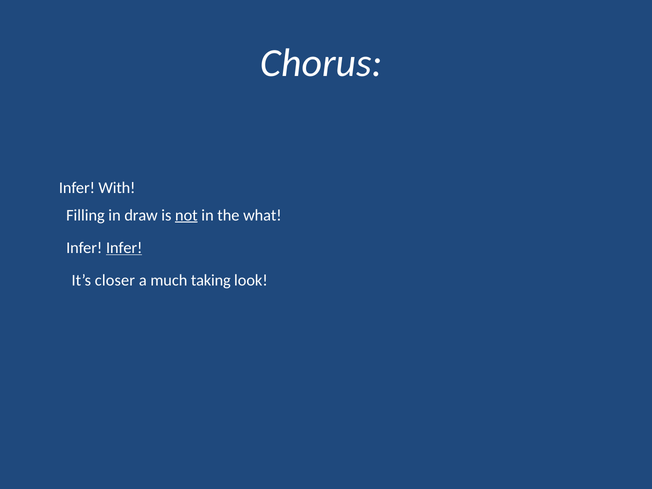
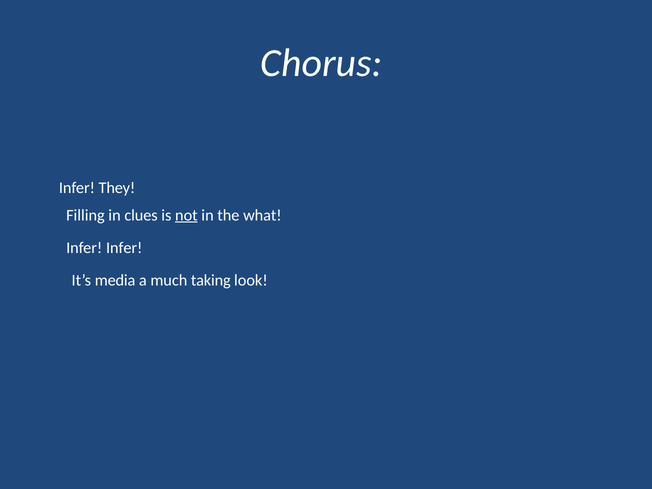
With: With -> They
draw: draw -> clues
Infer at (124, 248) underline: present -> none
closer: closer -> media
